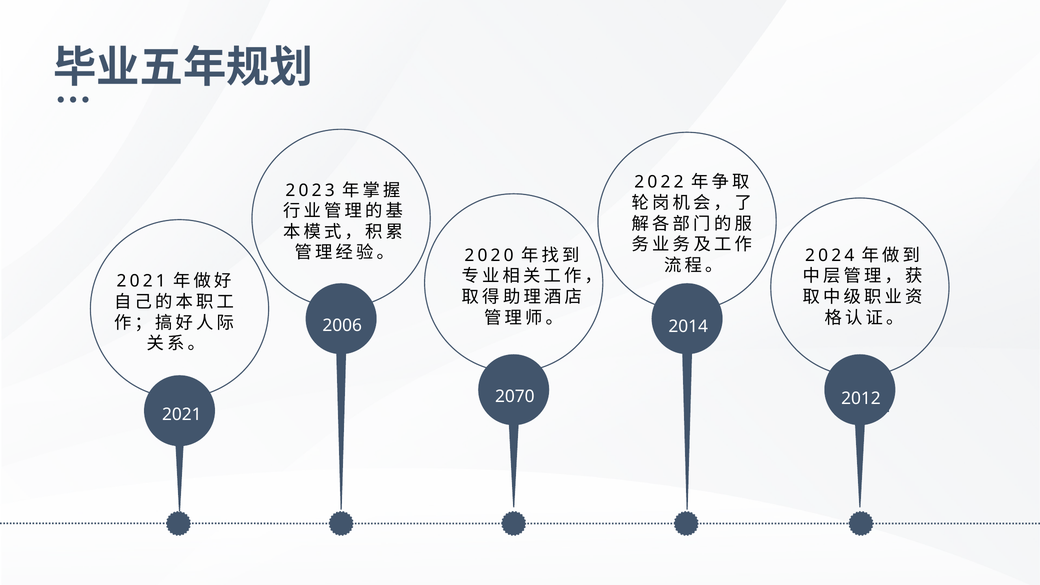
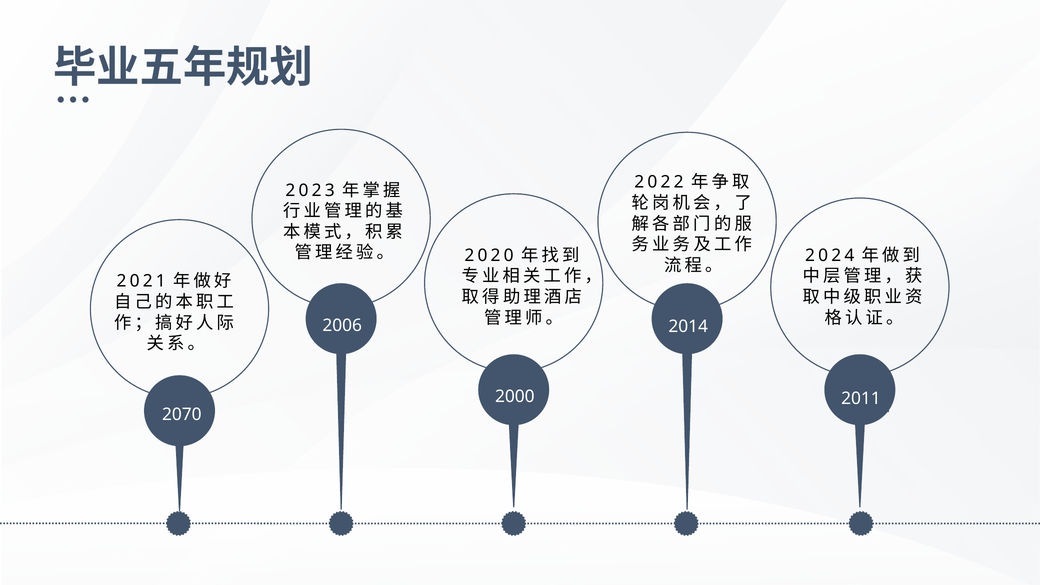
2070: 2070 -> 2000
2012: 2012 -> 2011
2021 at (182, 415): 2021 -> 2070
